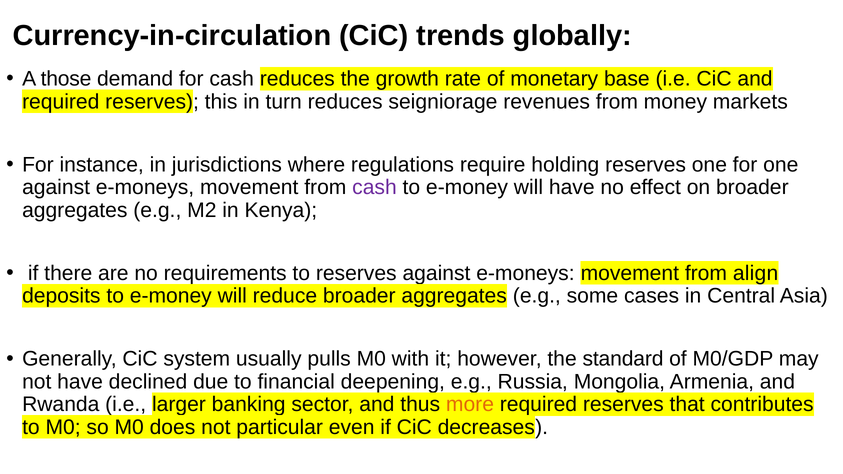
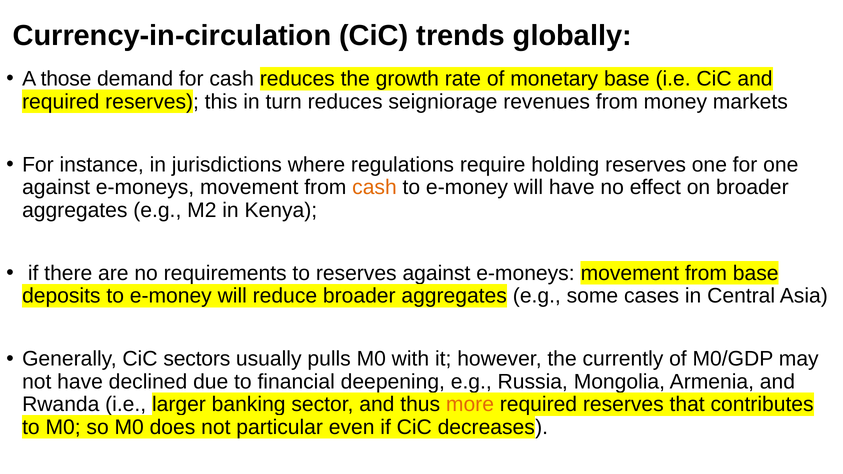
cash at (374, 187) colour: purple -> orange
from align: align -> base
system: system -> sectors
standard: standard -> currently
